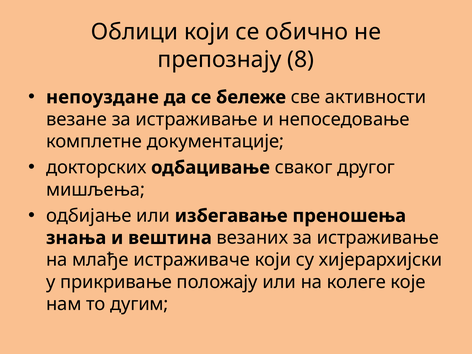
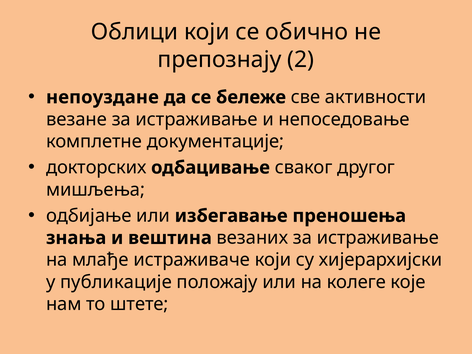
8: 8 -> 2
прикривање: прикривање -> публикације
дугим: дугим -> штете
